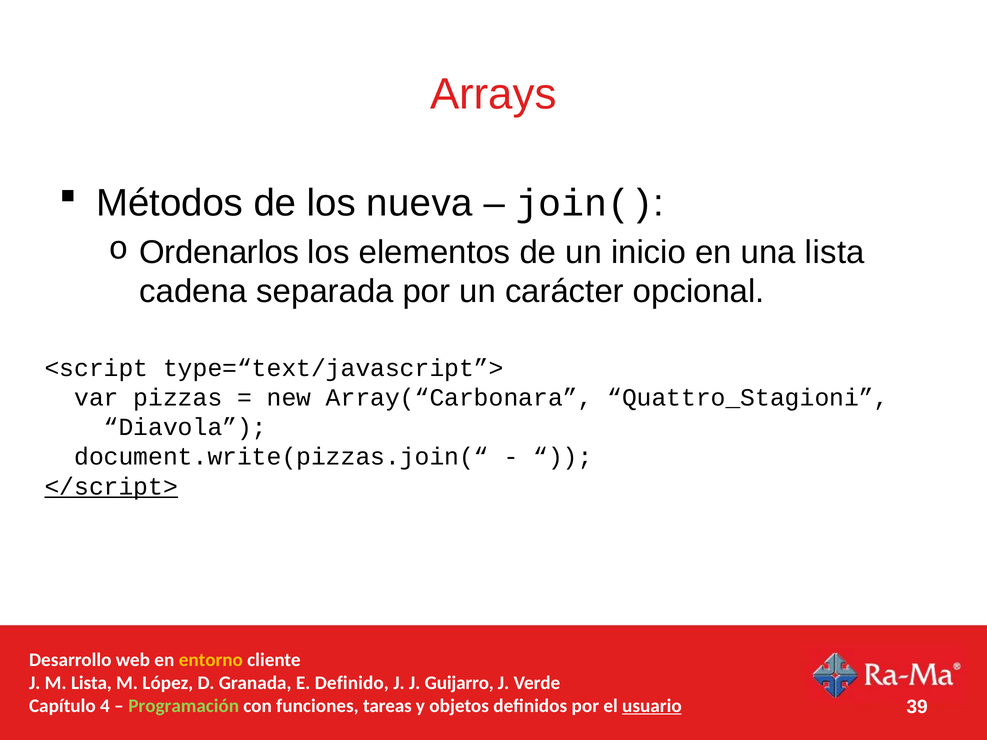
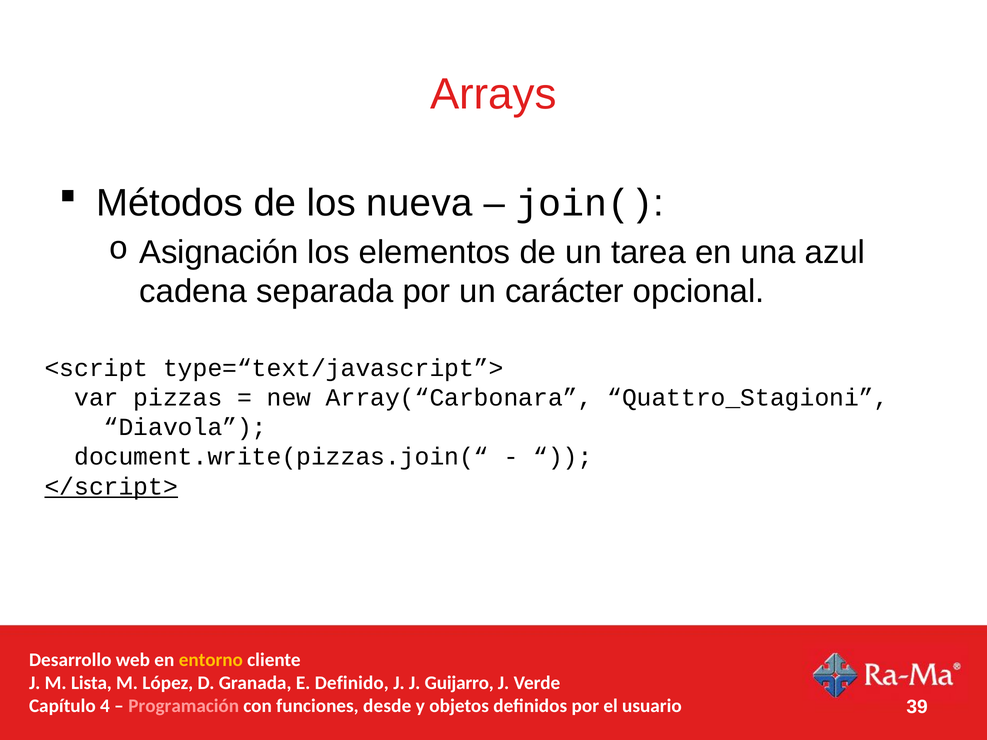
Ordenarlos: Ordenarlos -> Asignación
inicio: inicio -> tarea
una lista: lista -> azul
Programación colour: light green -> pink
tareas: tareas -> desde
usuario underline: present -> none
